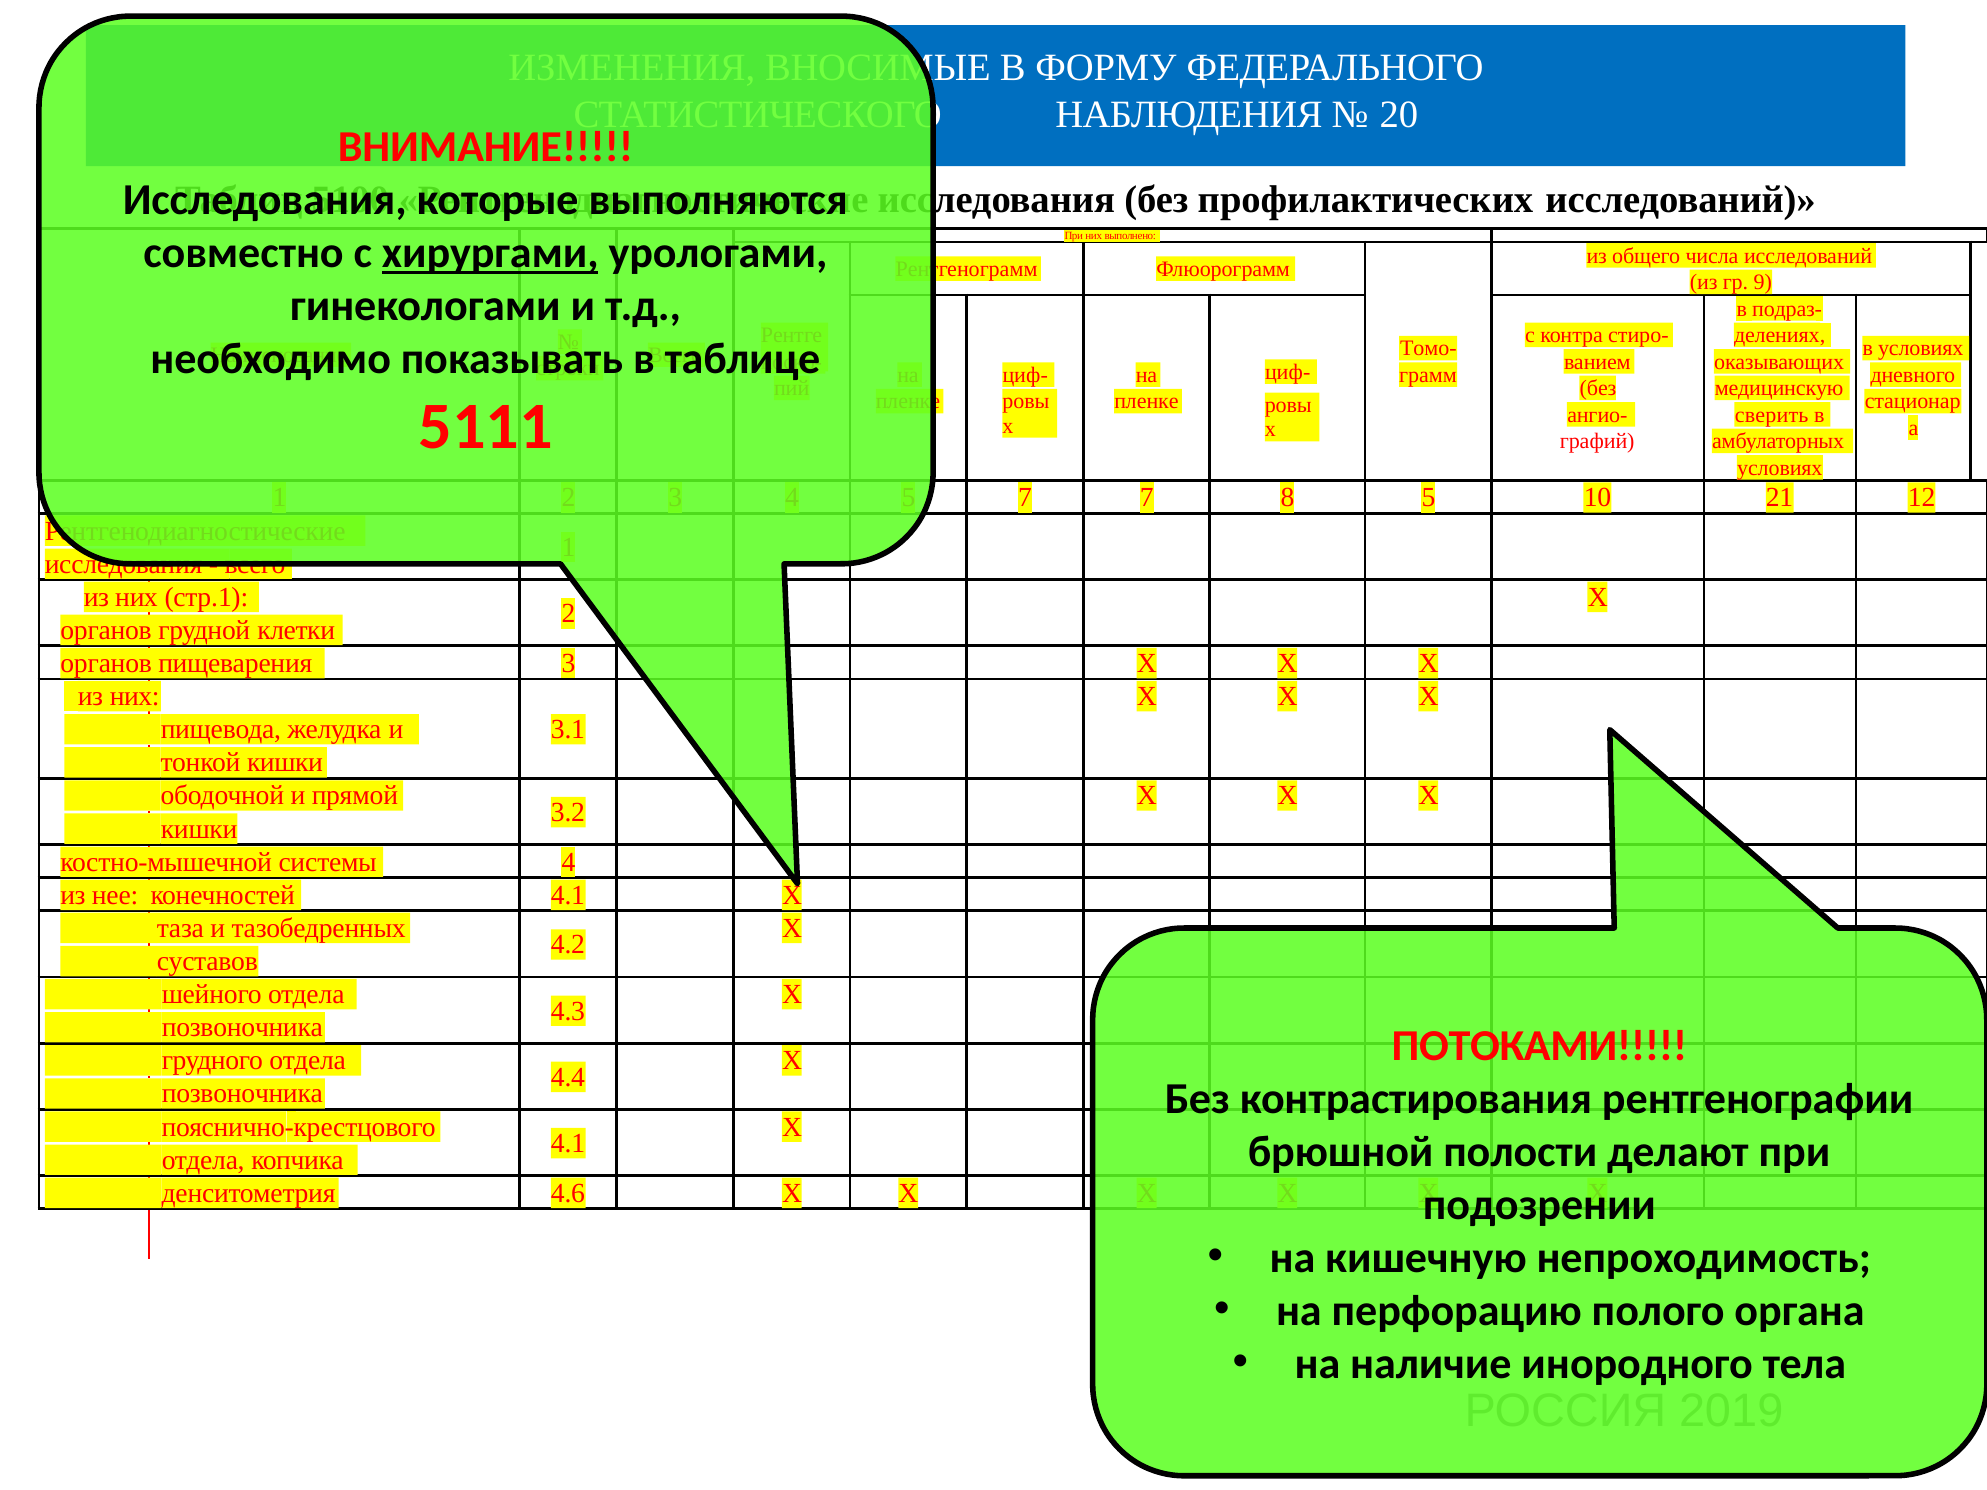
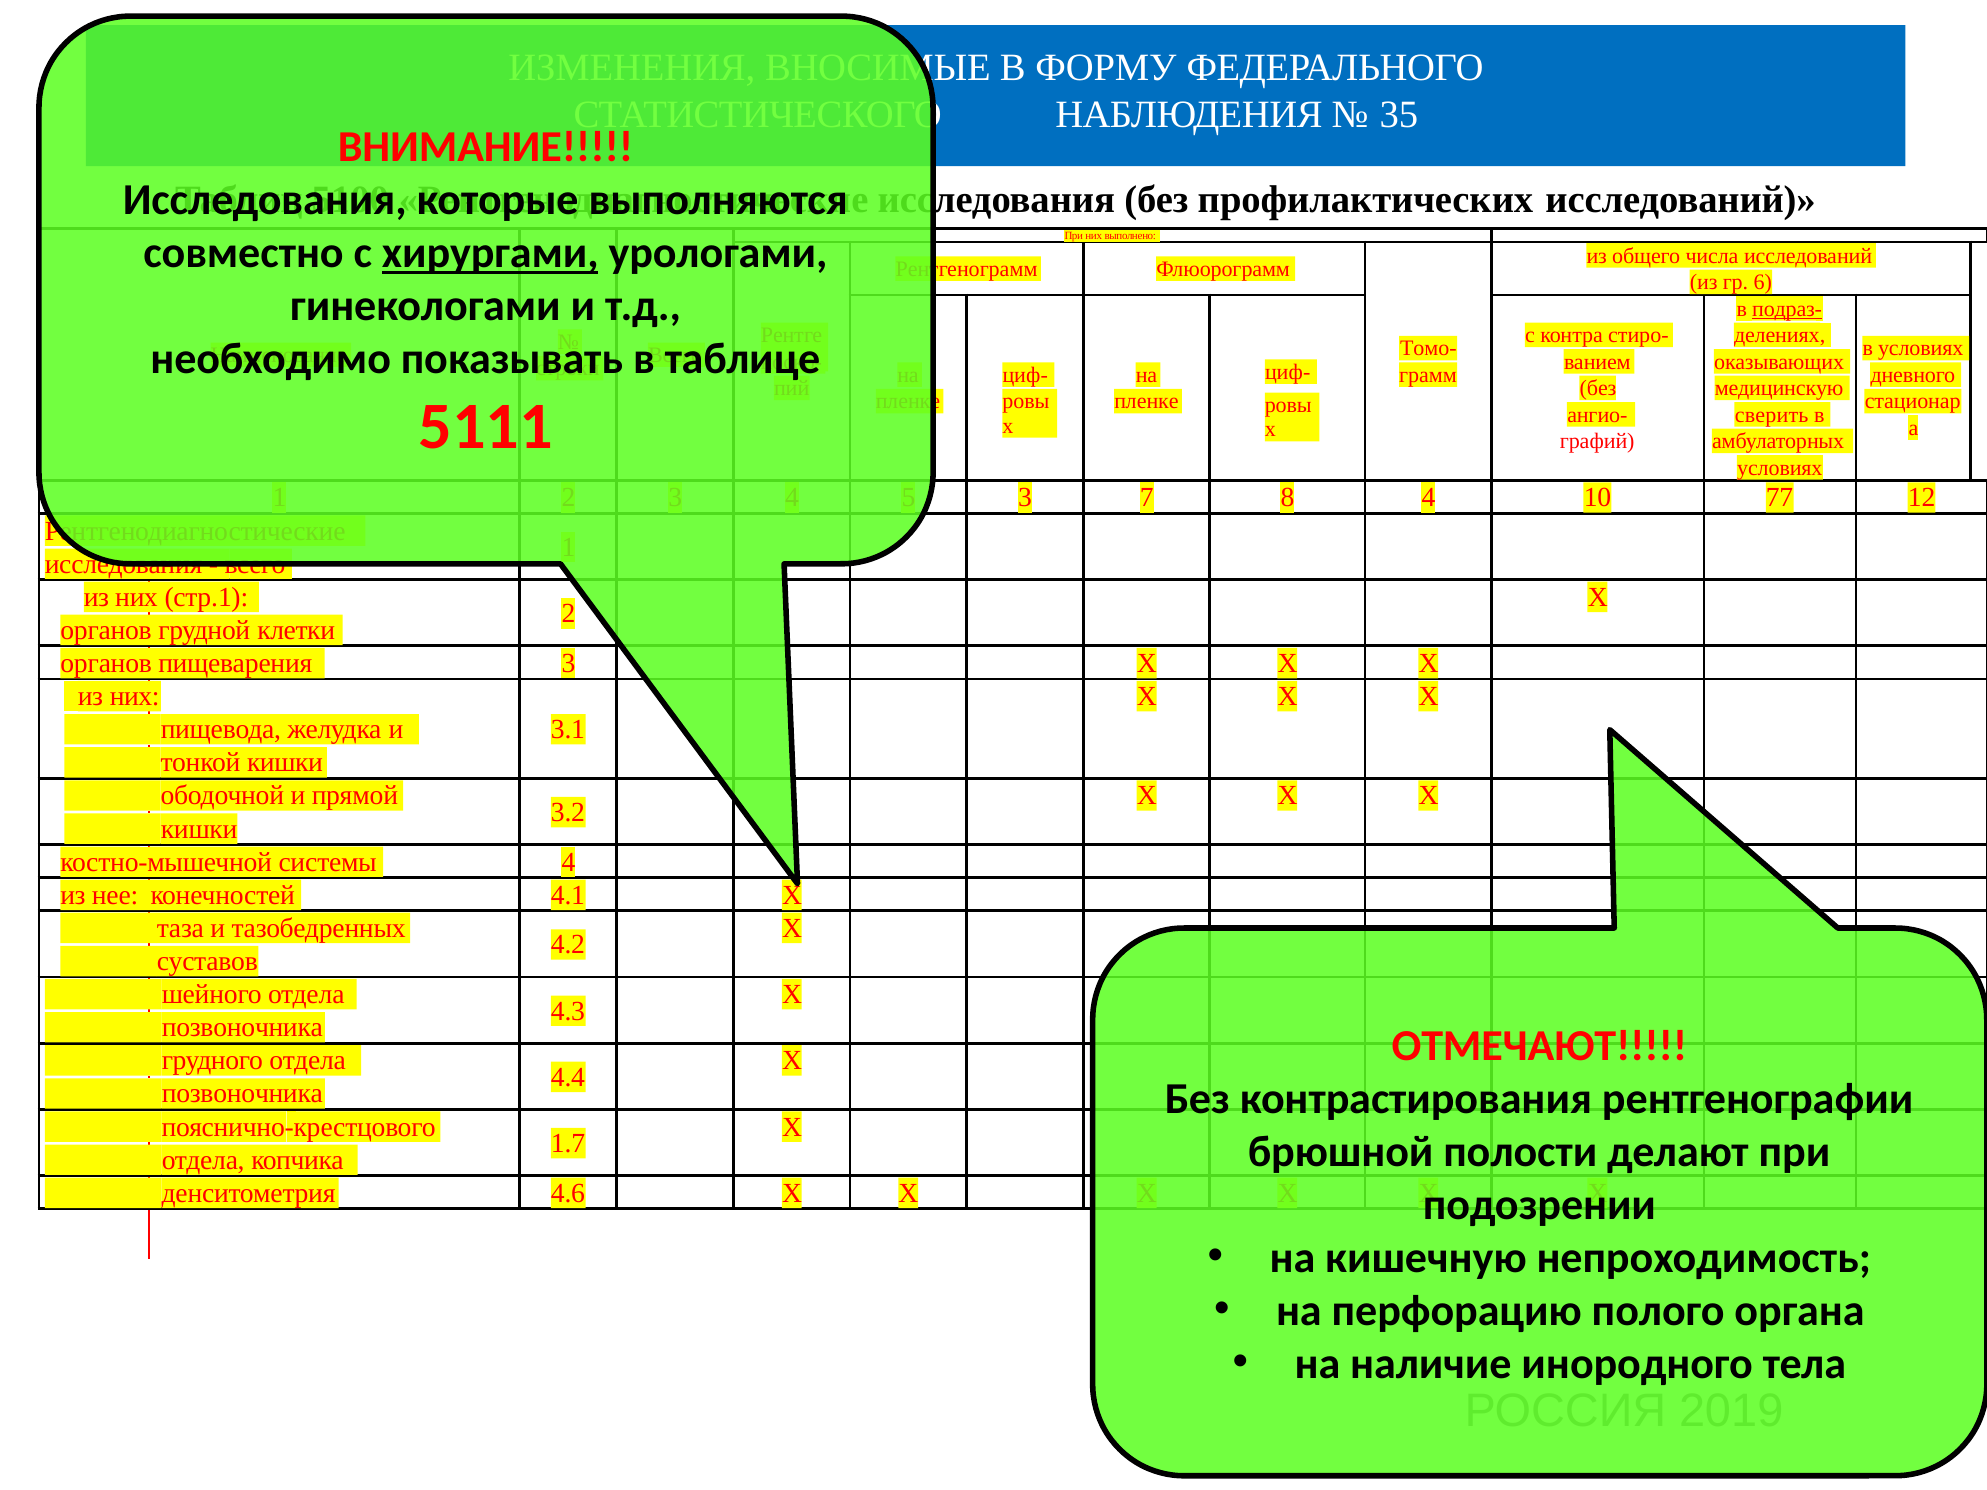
20: 20 -> 35
9: 9 -> 6
подраз- underline: none -> present
7 at (1025, 498): 7 -> 3
8 5: 5 -> 4
21: 21 -> 77
ПОТОКАМИ: ПОТОКАМИ -> ОТМЕЧАЮТ
4.1 at (568, 1144): 4.1 -> 1.7
